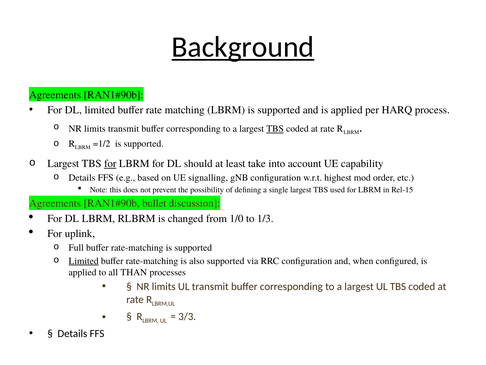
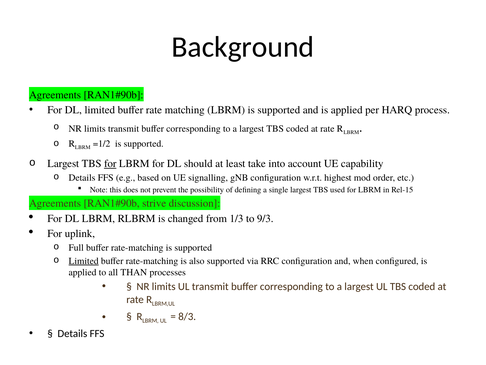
Background underline: present -> none
TBS at (275, 129) underline: present -> none
bullet: bullet -> strive
1/0: 1/0 -> 1/3
1/3: 1/3 -> 9/3
3/3: 3/3 -> 8/3
